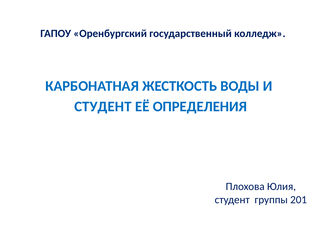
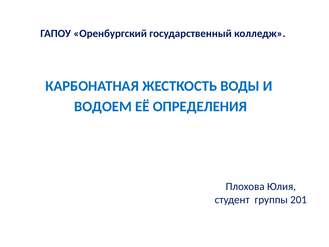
СТУДЕНТ at (103, 106): СТУДЕНТ -> ВОДОЕМ
